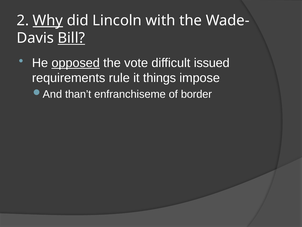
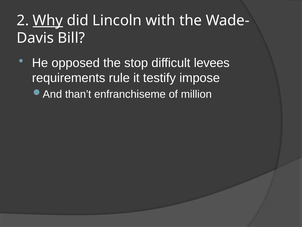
Bill underline: present -> none
opposed underline: present -> none
vote: vote -> stop
issued: issued -> levees
things: things -> testify
border: border -> million
